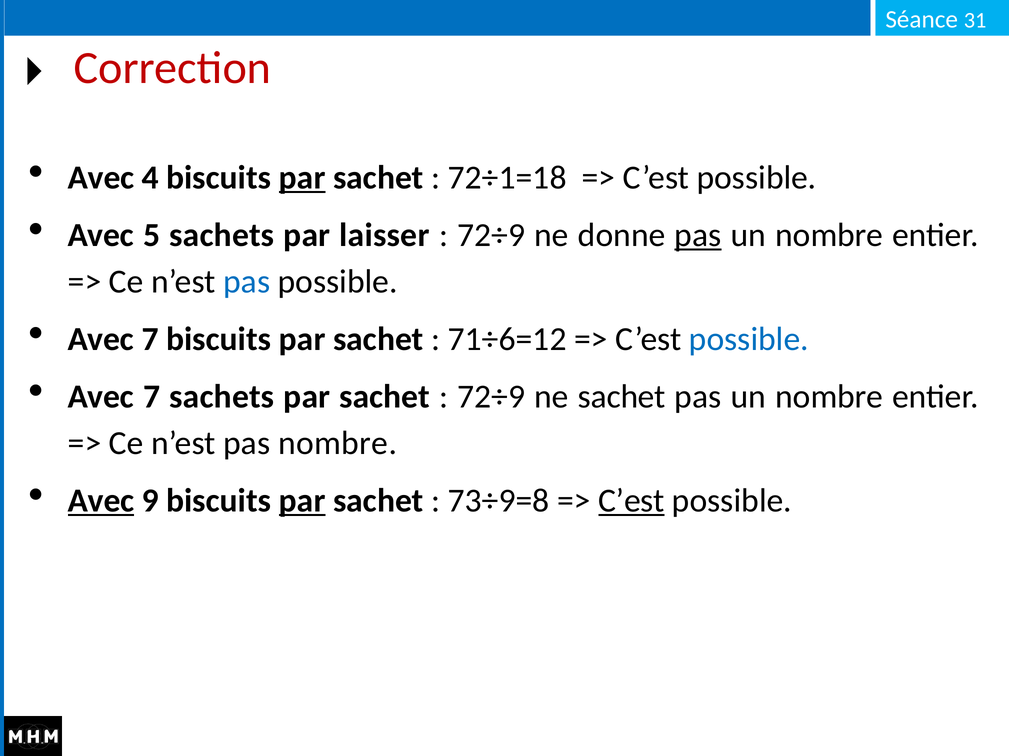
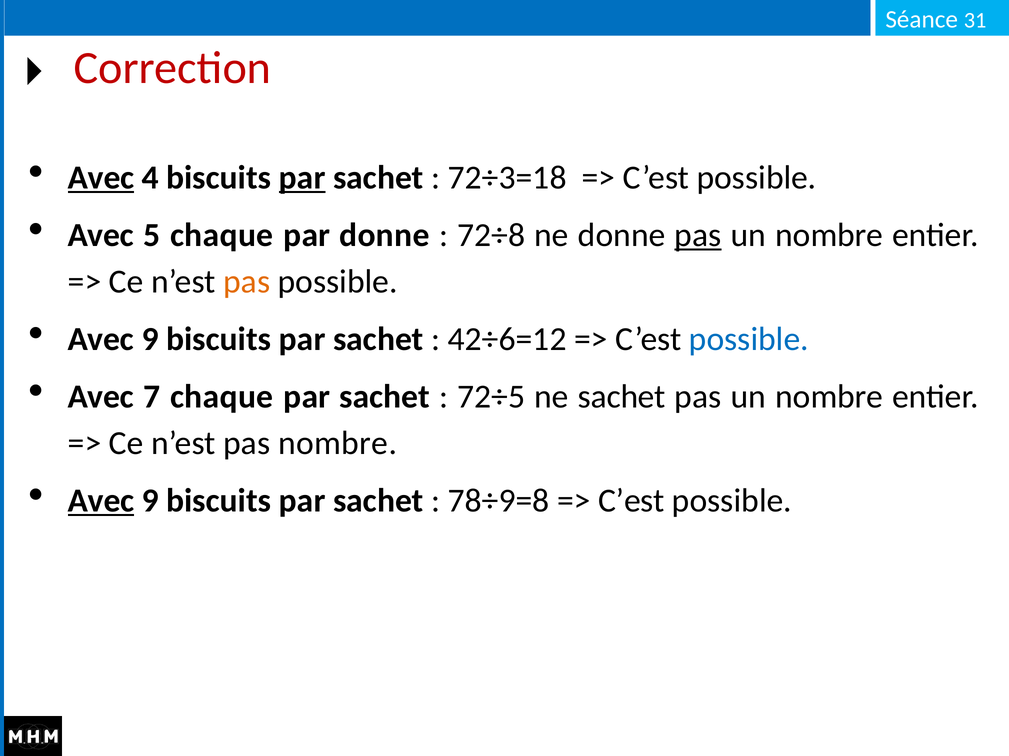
Avec at (101, 178) underline: none -> present
72÷1=18: 72÷1=18 -> 72÷3=18
5 sachets: sachets -> chaque
par laisser: laisser -> donne
72÷9 at (491, 236): 72÷9 -> 72÷8
pas at (247, 282) colour: blue -> orange
7 at (150, 340): 7 -> 9
71÷6=12: 71÷6=12 -> 42÷6=12
7 sachets: sachets -> chaque
72÷9 at (491, 397): 72÷9 -> 72÷5
par at (302, 501) underline: present -> none
73÷9=8: 73÷9=8 -> 78÷9=8
C’est at (631, 501) underline: present -> none
